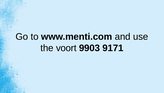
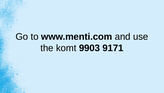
voort: voort -> komt
